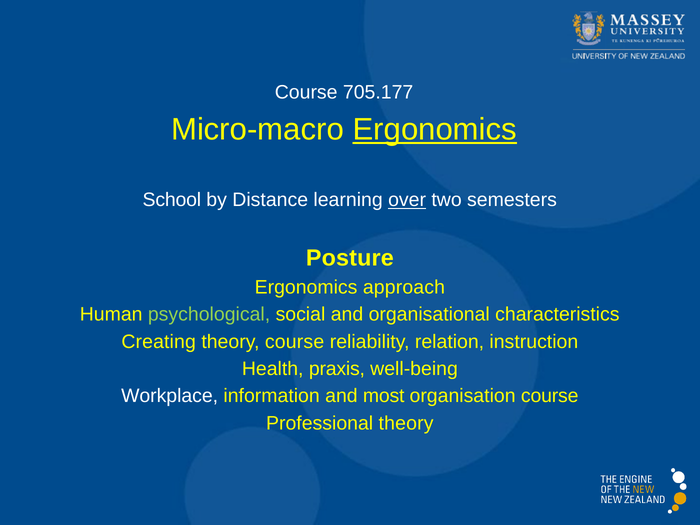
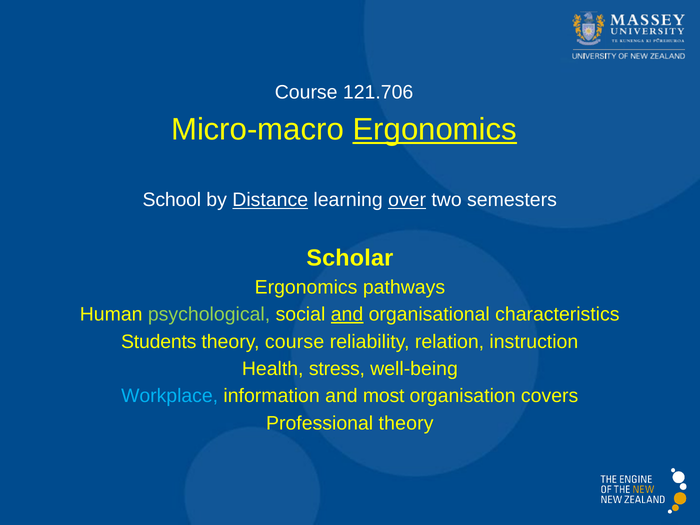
705.177: 705.177 -> 121.706
Distance underline: none -> present
Posture: Posture -> Scholar
approach: approach -> pathways
and at (347, 314) underline: none -> present
Creating: Creating -> Students
praxis: praxis -> stress
Workplace colour: white -> light blue
organisation course: course -> covers
